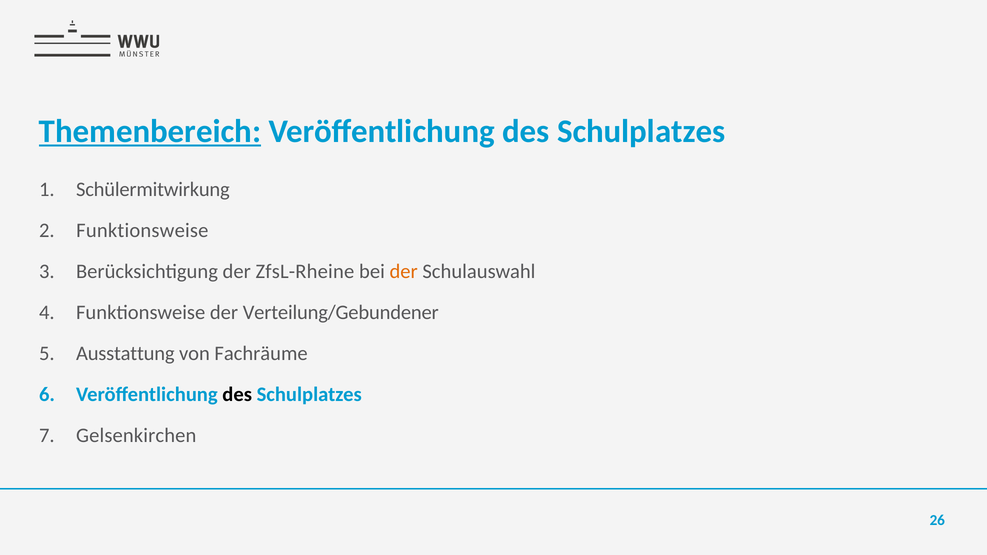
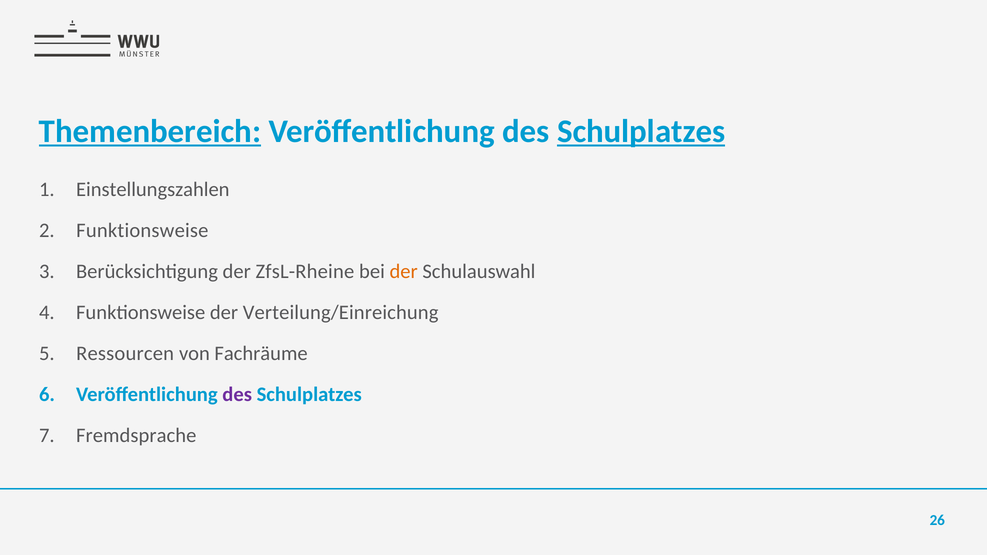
Schulplatzes at (641, 131) underline: none -> present
Schülermitwirkung: Schülermitwirkung -> Einstellungszahlen
Verteilung/Gebundener: Verteilung/Gebundener -> Verteilung/Einreichung
Ausstattung: Ausstattung -> Ressourcen
des at (237, 394) colour: black -> purple
Gelsenkirchen: Gelsenkirchen -> Fremdsprache
